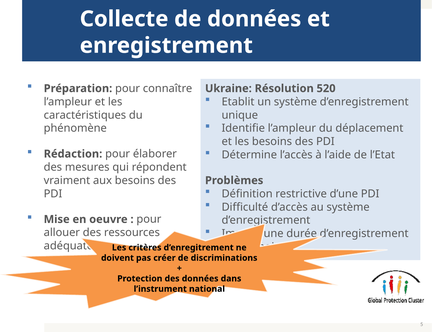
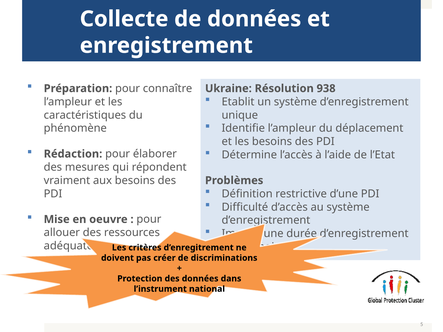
520: 520 -> 938
